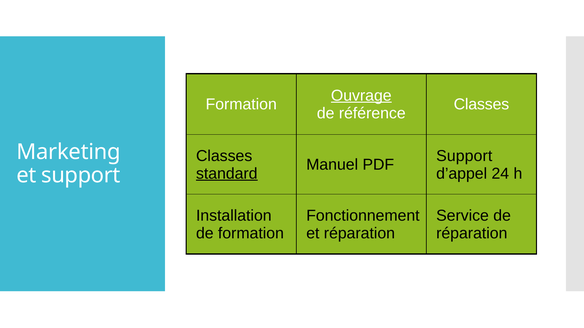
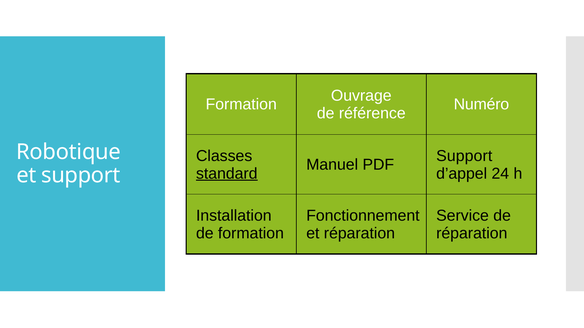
Ouvrage underline: present -> none
Classes at (481, 104): Classes -> Numéro
Marketing: Marketing -> Robotique
